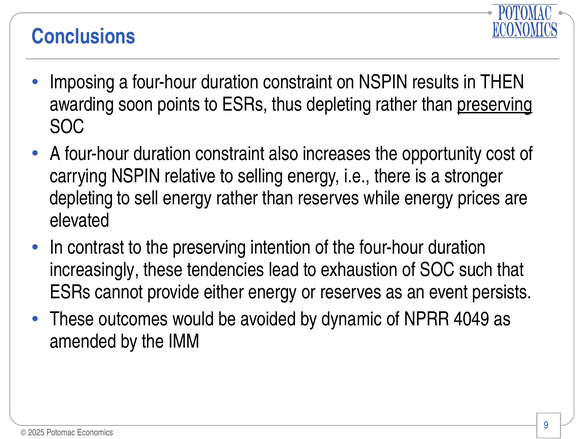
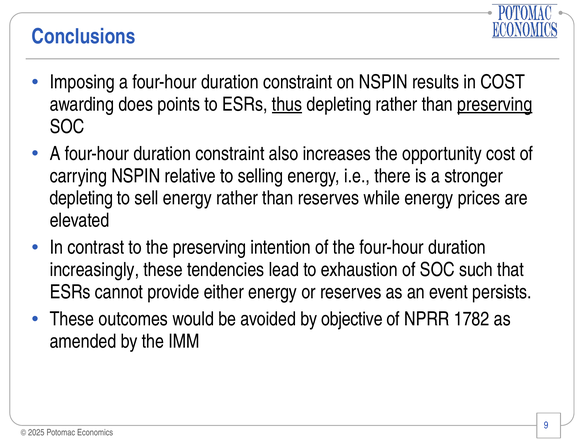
in THEN: THEN -> COST
soon: soon -> does
thus underline: none -> present
dynamic: dynamic -> objective
4049: 4049 -> 1782
